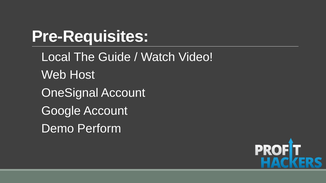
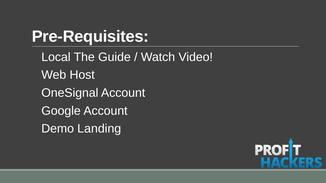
Perform: Perform -> Landing
